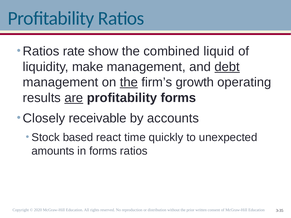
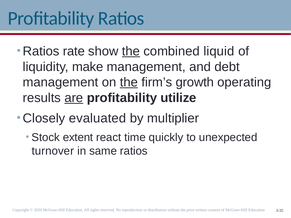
the at (131, 51) underline: none -> present
debt underline: present -> none
profitability forms: forms -> utilize
receivable: receivable -> evaluated
accounts: accounts -> multiplier
based: based -> extent
amounts: amounts -> turnover
in forms: forms -> same
